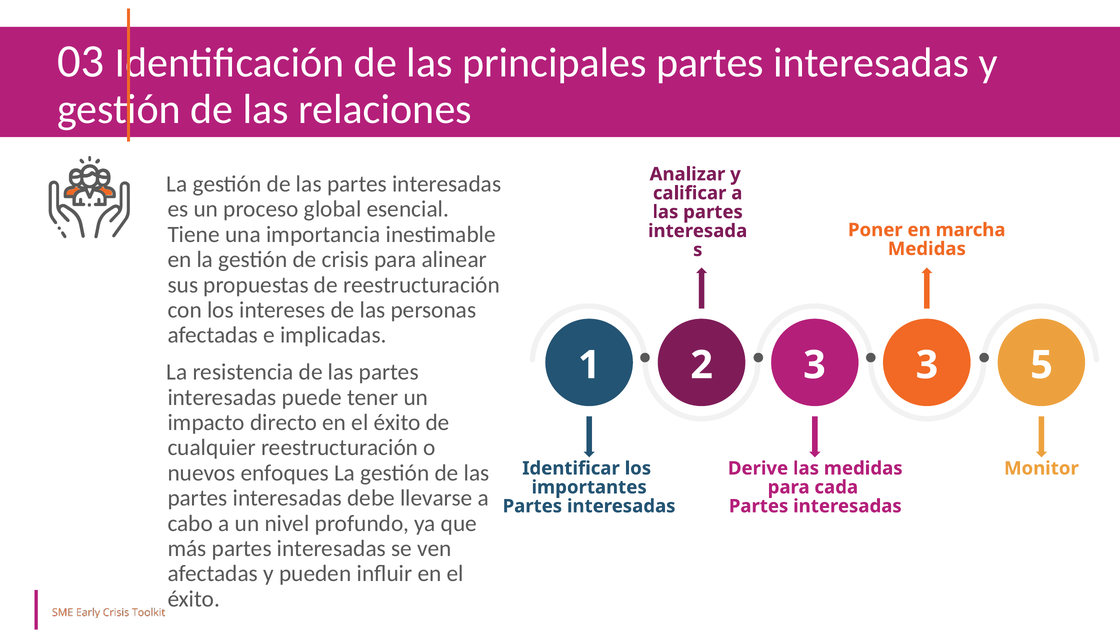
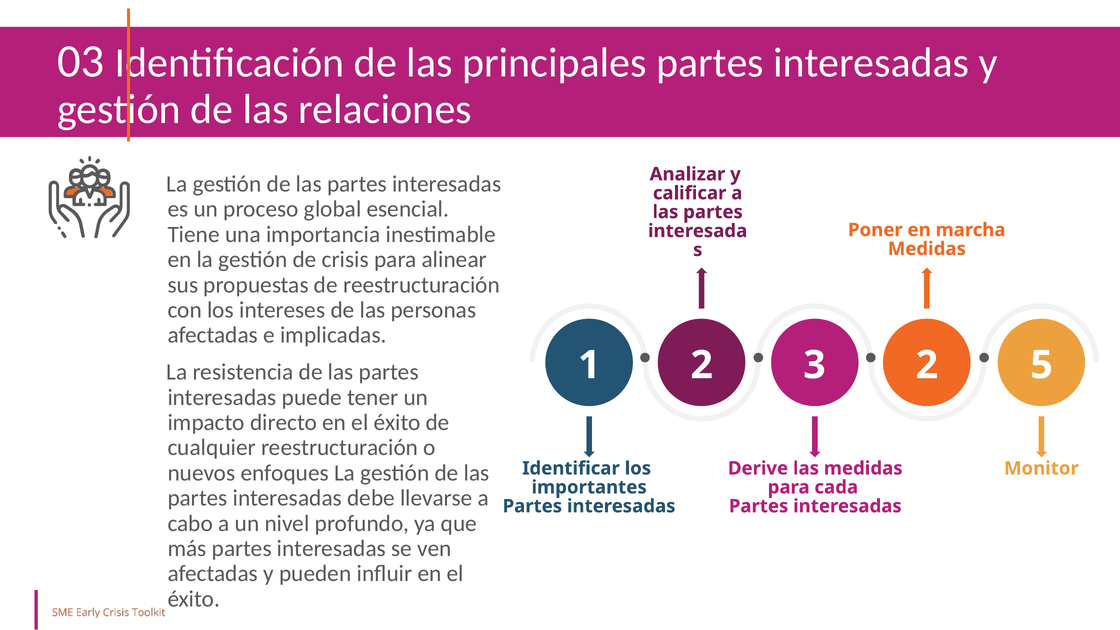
3 3: 3 -> 2
